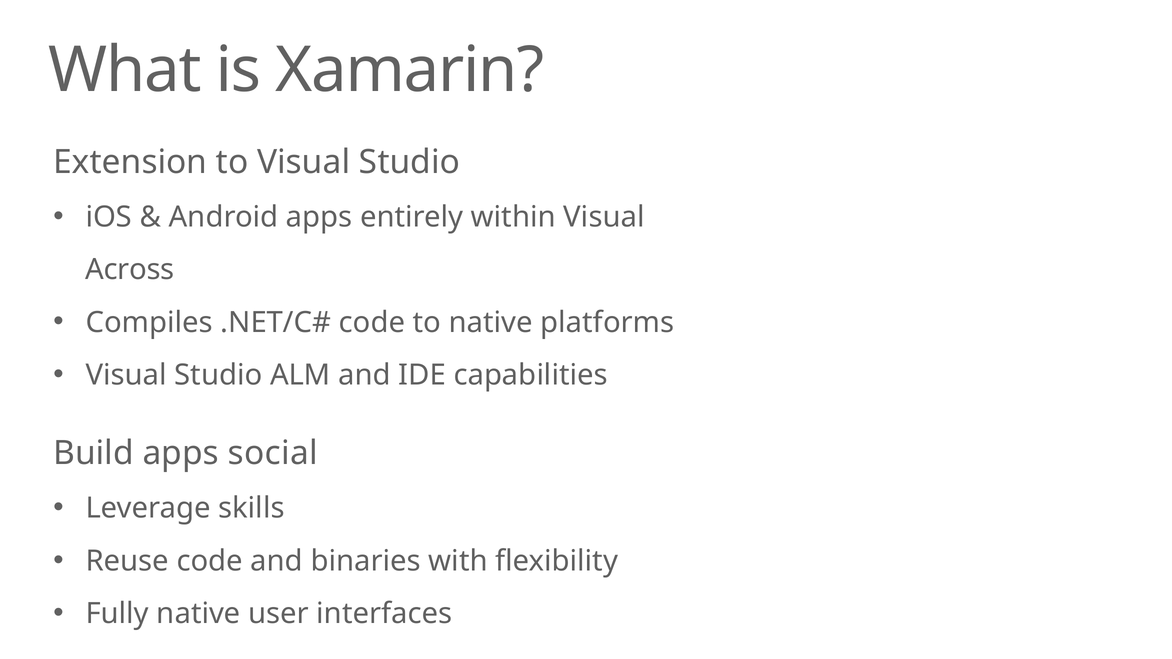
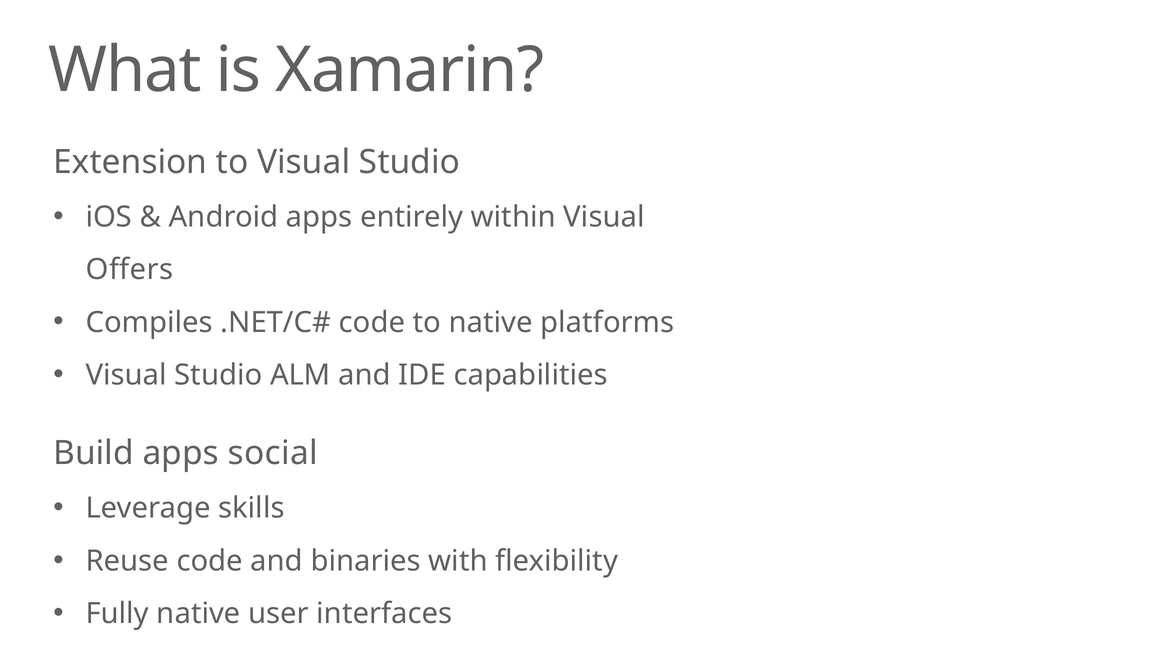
Across: Across -> Offers
